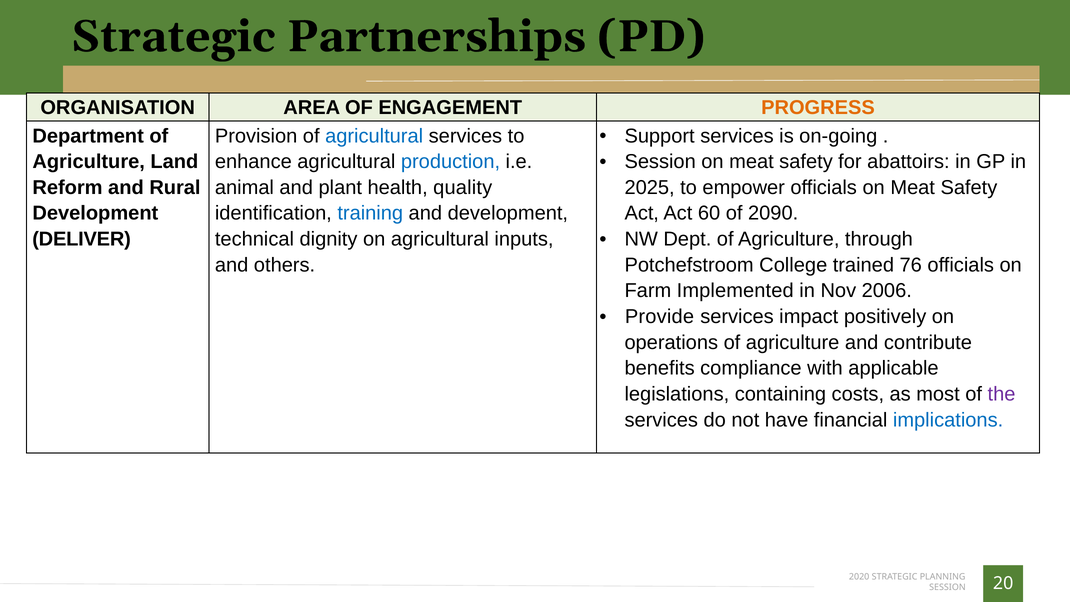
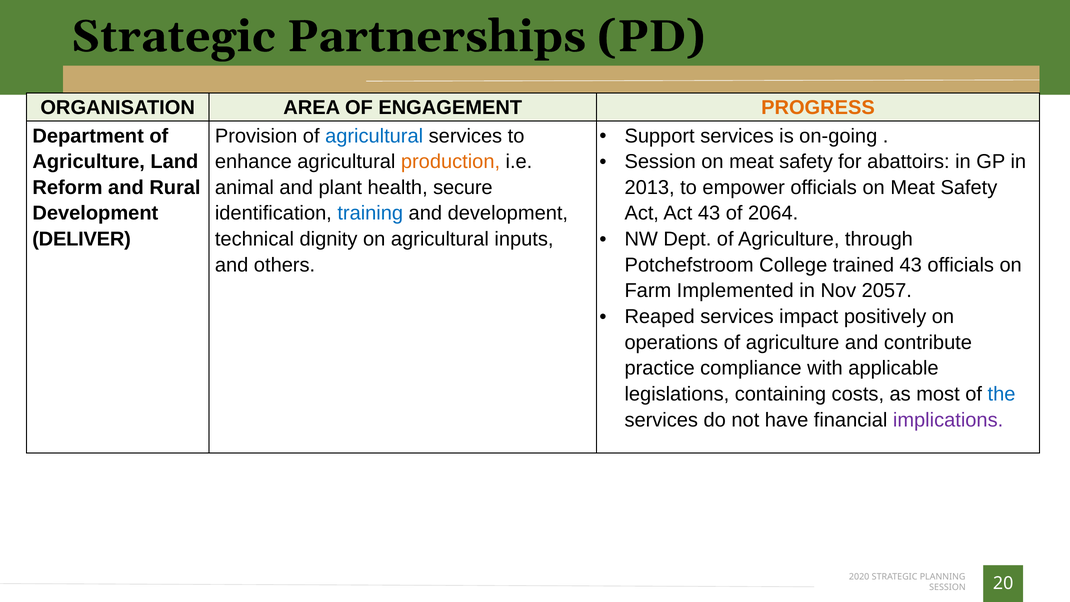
production colour: blue -> orange
quality: quality -> secure
2025: 2025 -> 2013
Act 60: 60 -> 43
2090: 2090 -> 2064
trained 76: 76 -> 43
2006: 2006 -> 2057
Provide: Provide -> Reaped
benefits: benefits -> practice
the colour: purple -> blue
implications colour: blue -> purple
